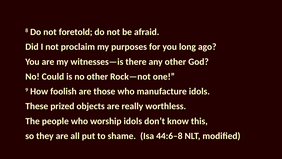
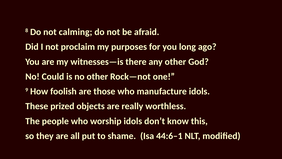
foretold: foretold -> calming
44:6–8: 44:6–8 -> 44:6–1
